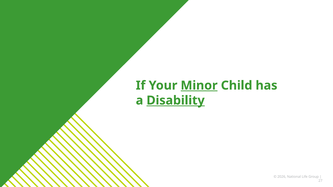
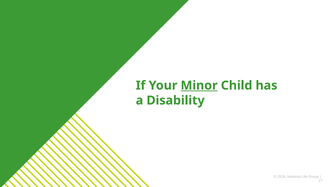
Disability underline: present -> none
